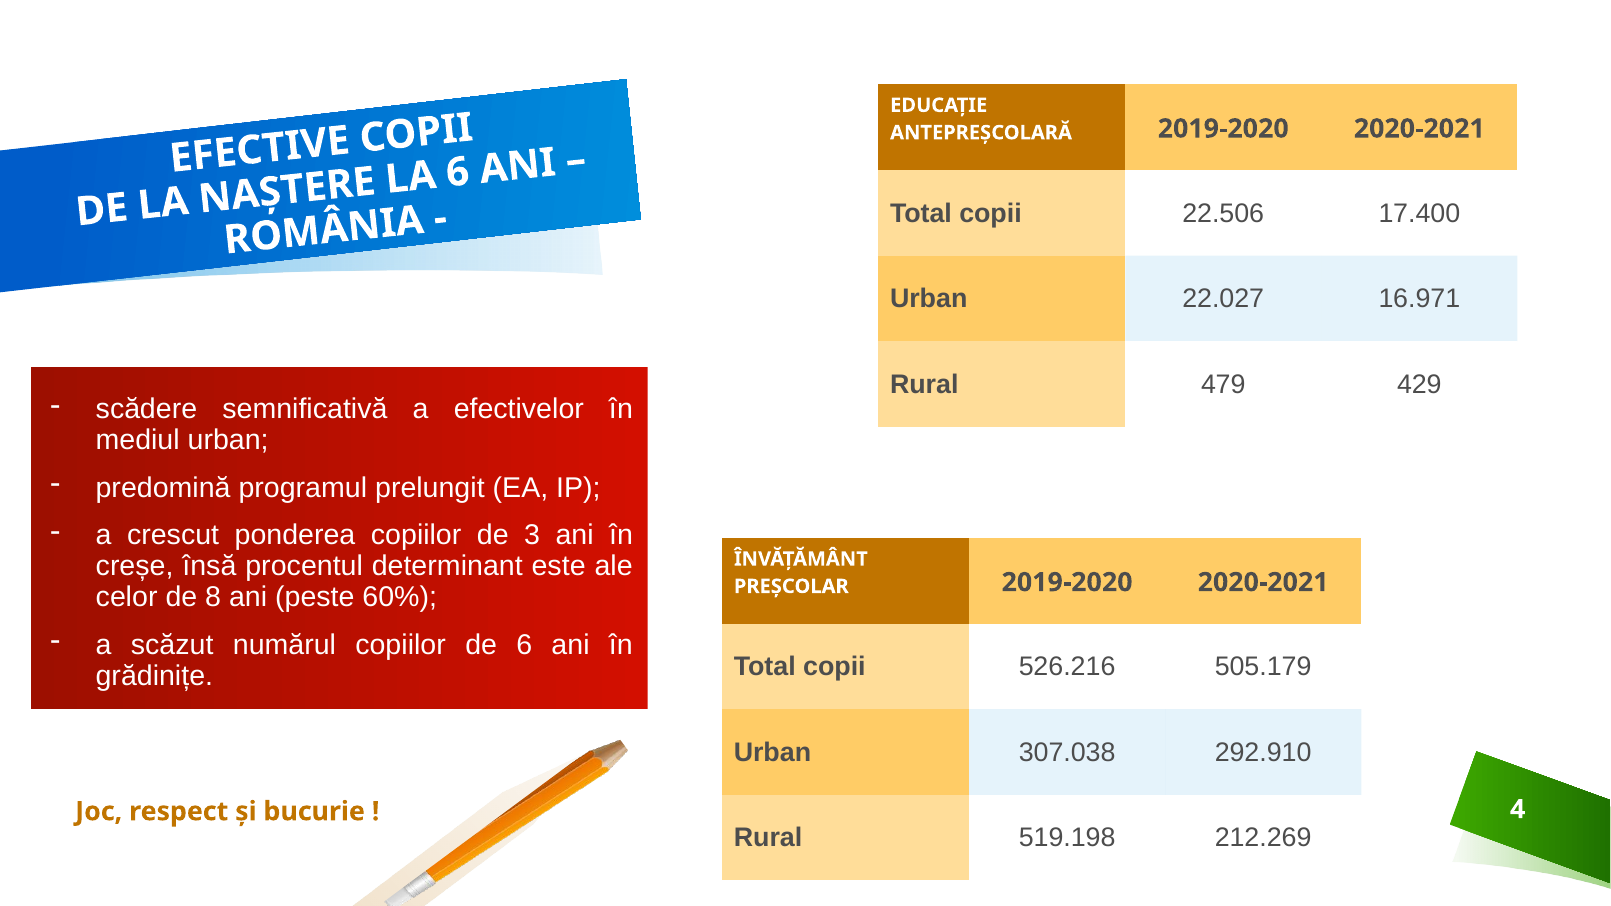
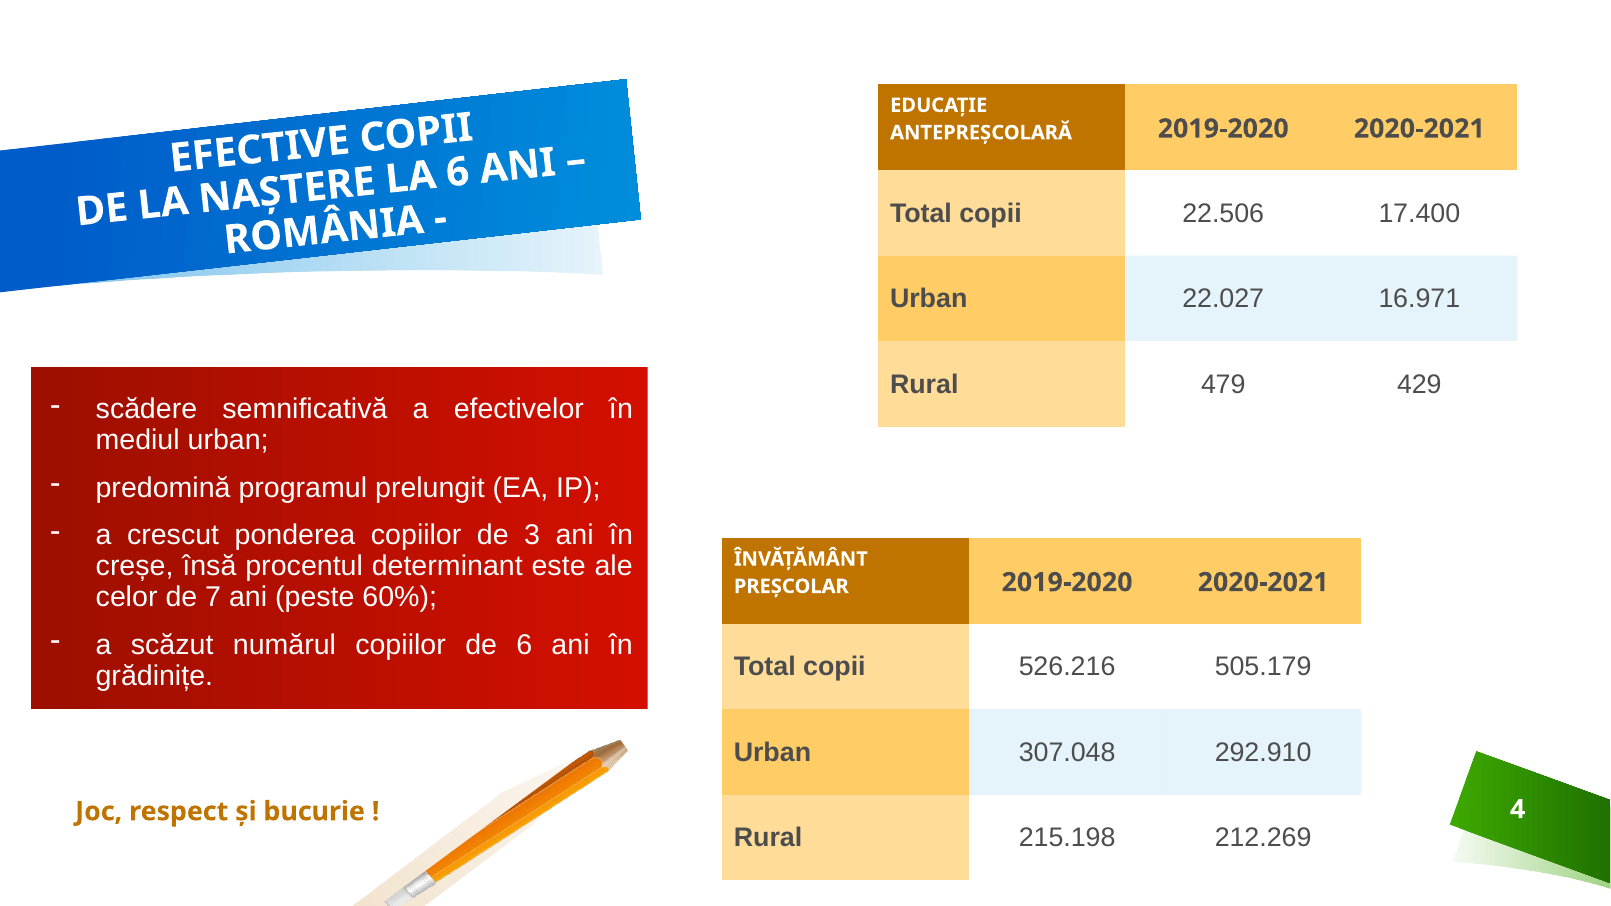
8: 8 -> 7
307.038: 307.038 -> 307.048
519.198: 519.198 -> 215.198
